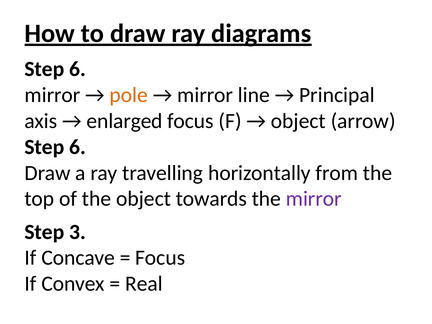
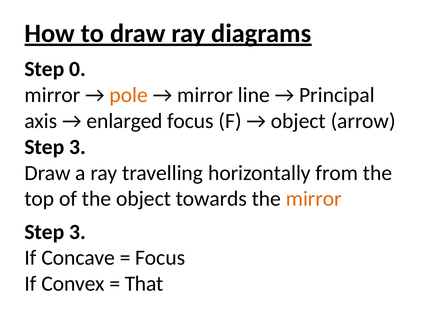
6 at (78, 69): 6 -> 0
6 at (78, 147): 6 -> 3
mirror at (314, 199) colour: purple -> orange
Real: Real -> That
